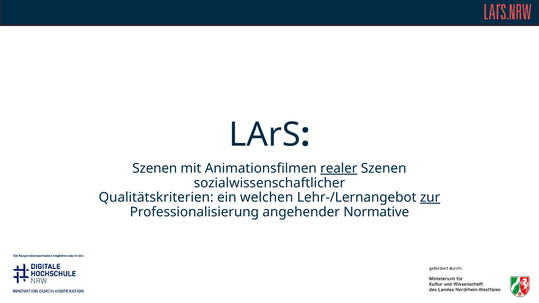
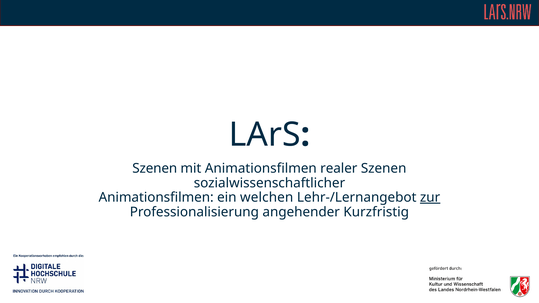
realer underline: present -> none
Qualitätskriterien at (156, 198): Qualitätskriterien -> Animationsfilmen
Normative: Normative -> Kurzfristig
